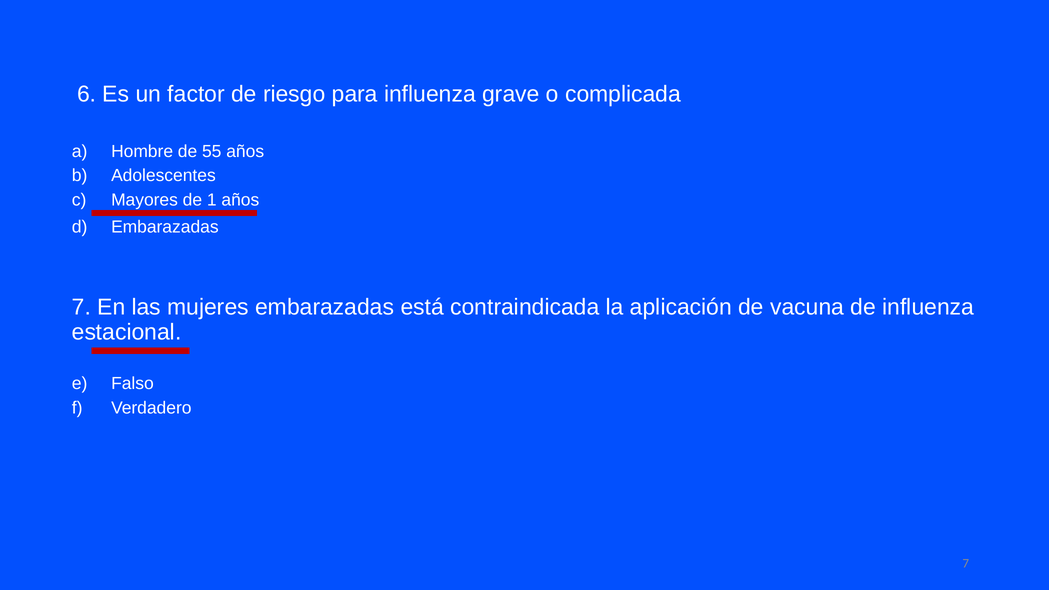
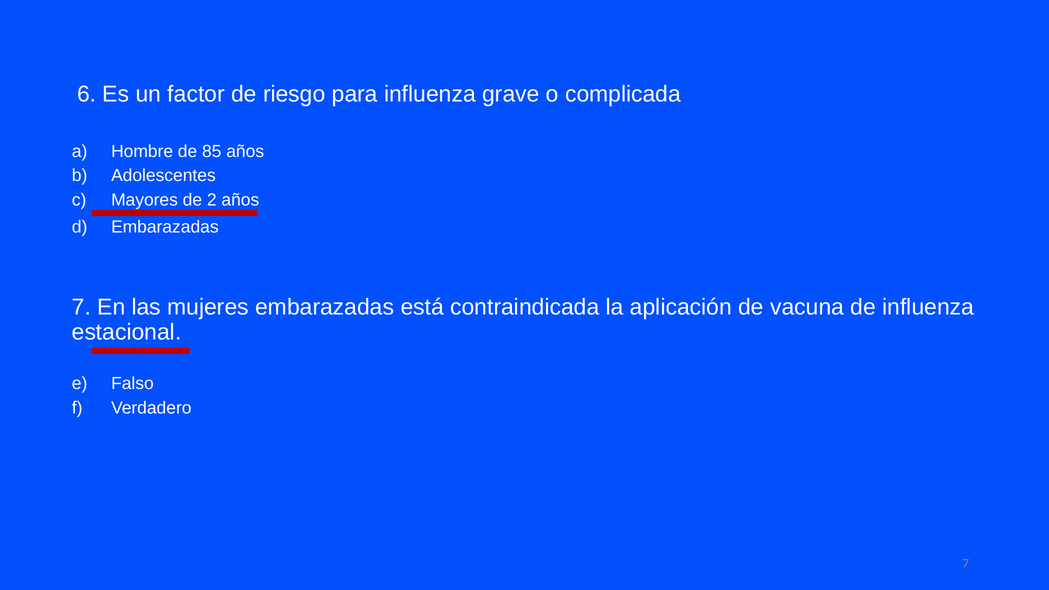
55: 55 -> 85
1: 1 -> 2
